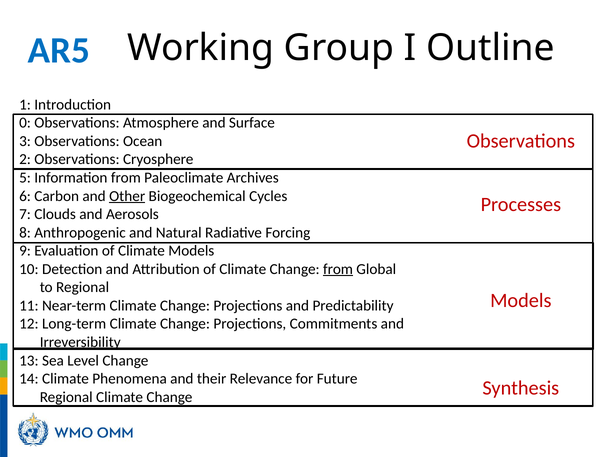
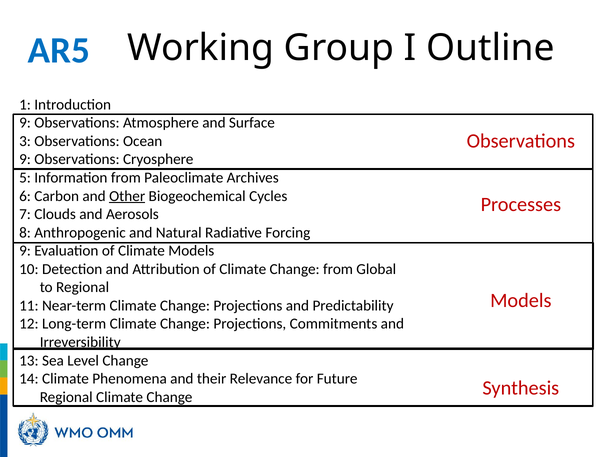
0 at (25, 123): 0 -> 9
2 at (25, 159): 2 -> 9
from at (338, 269) underline: present -> none
